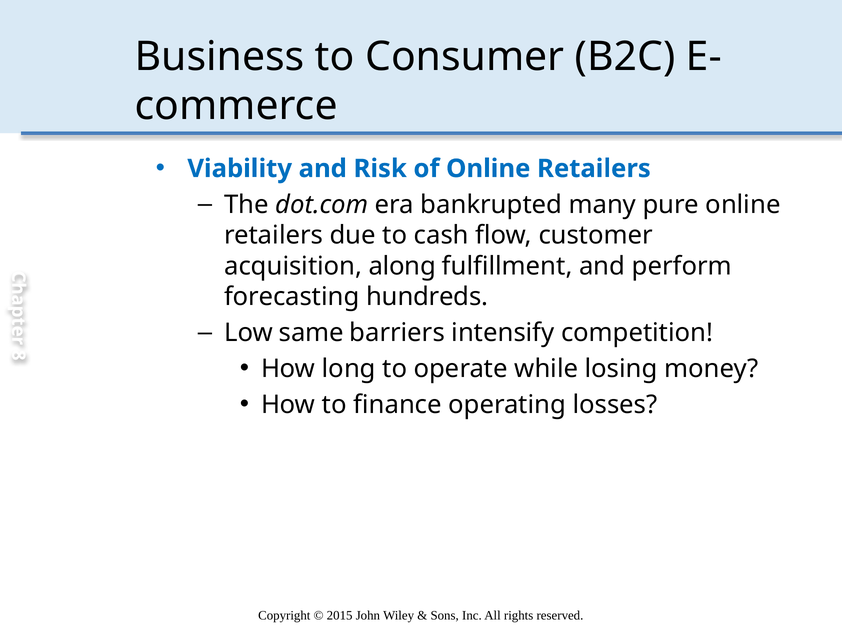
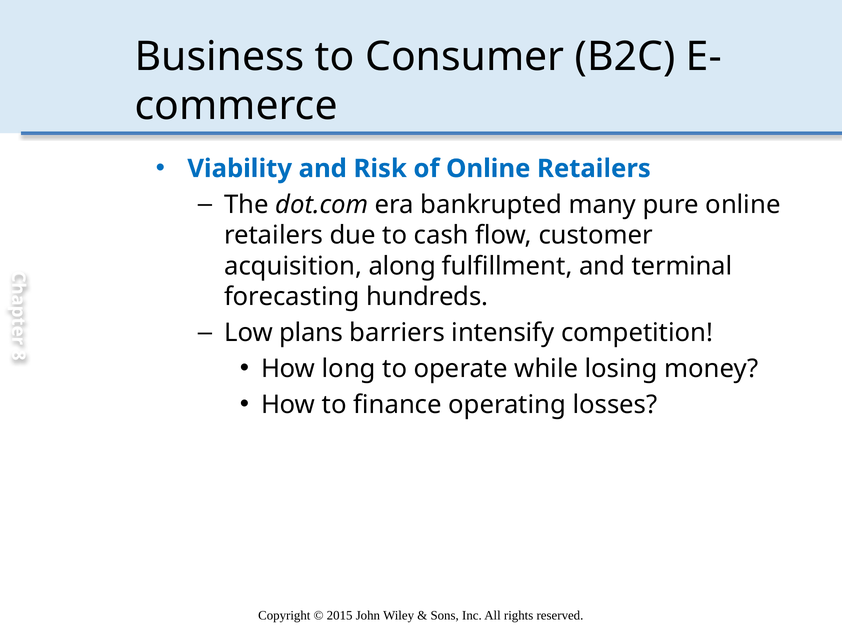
perform: perform -> terminal
same: same -> plans
